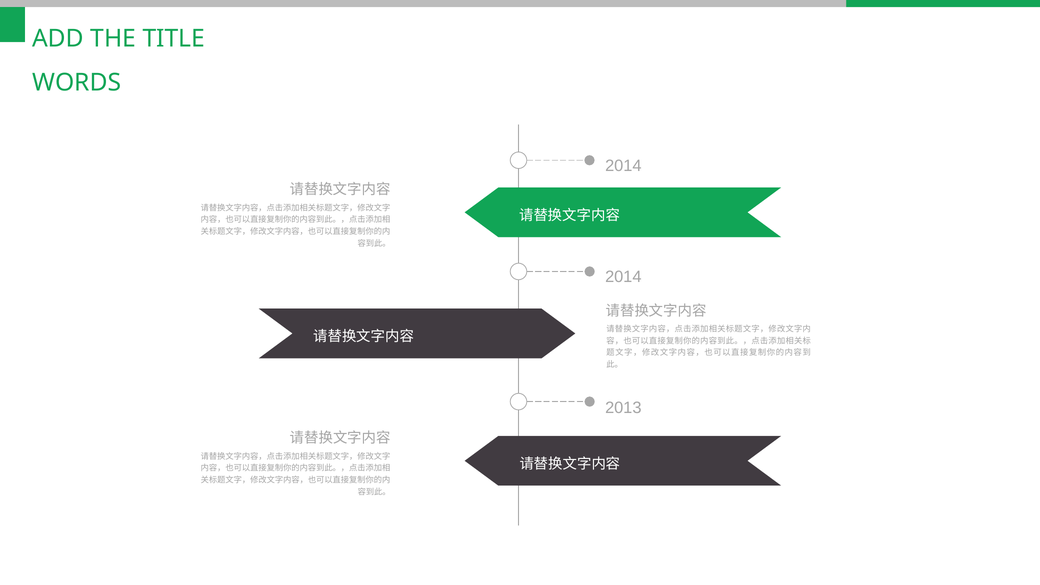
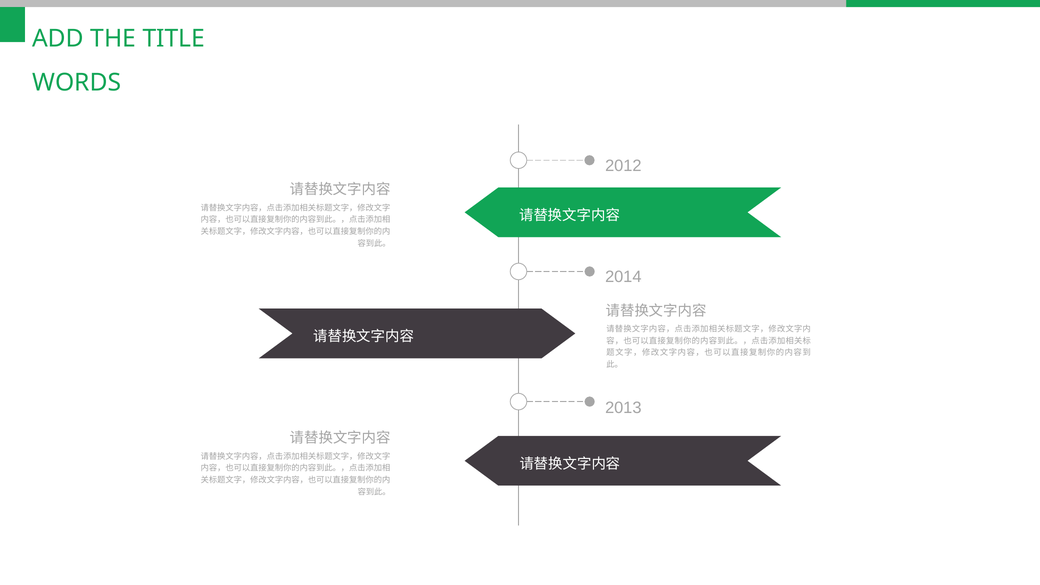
2014 at (623, 166): 2014 -> 2012
